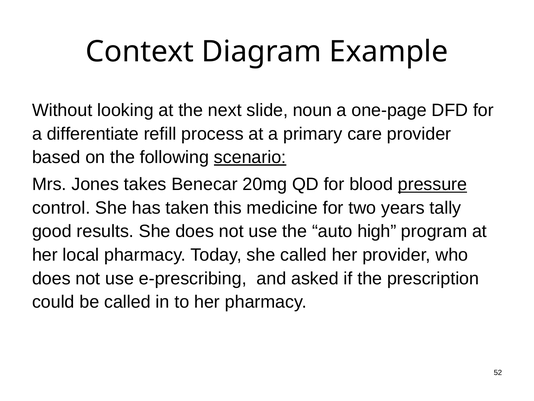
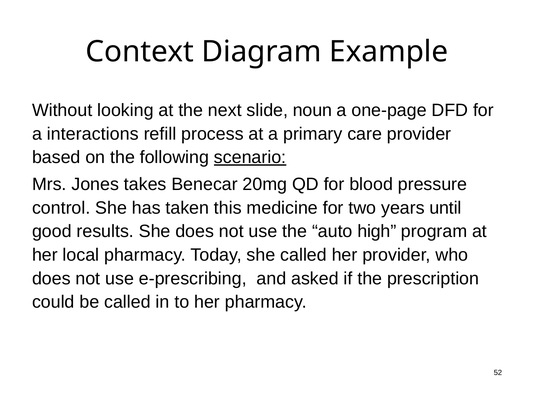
differentiate: differentiate -> interactions
pressure underline: present -> none
tally: tally -> until
